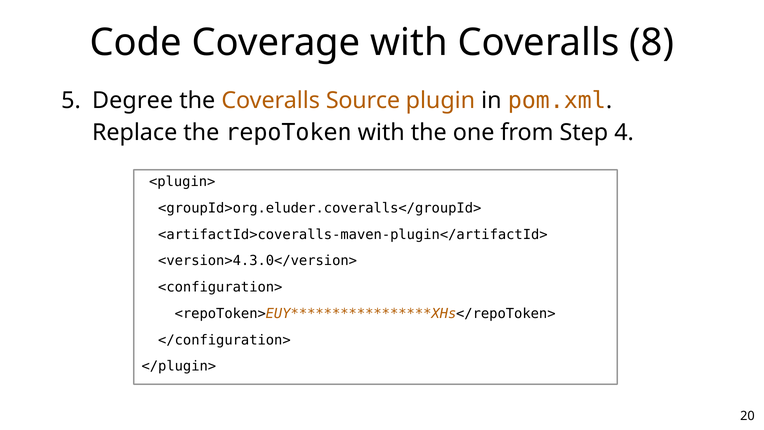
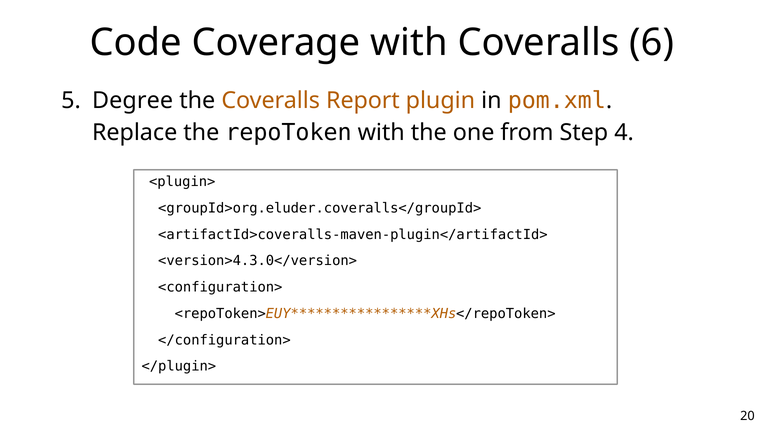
8: 8 -> 6
Source: Source -> Report
